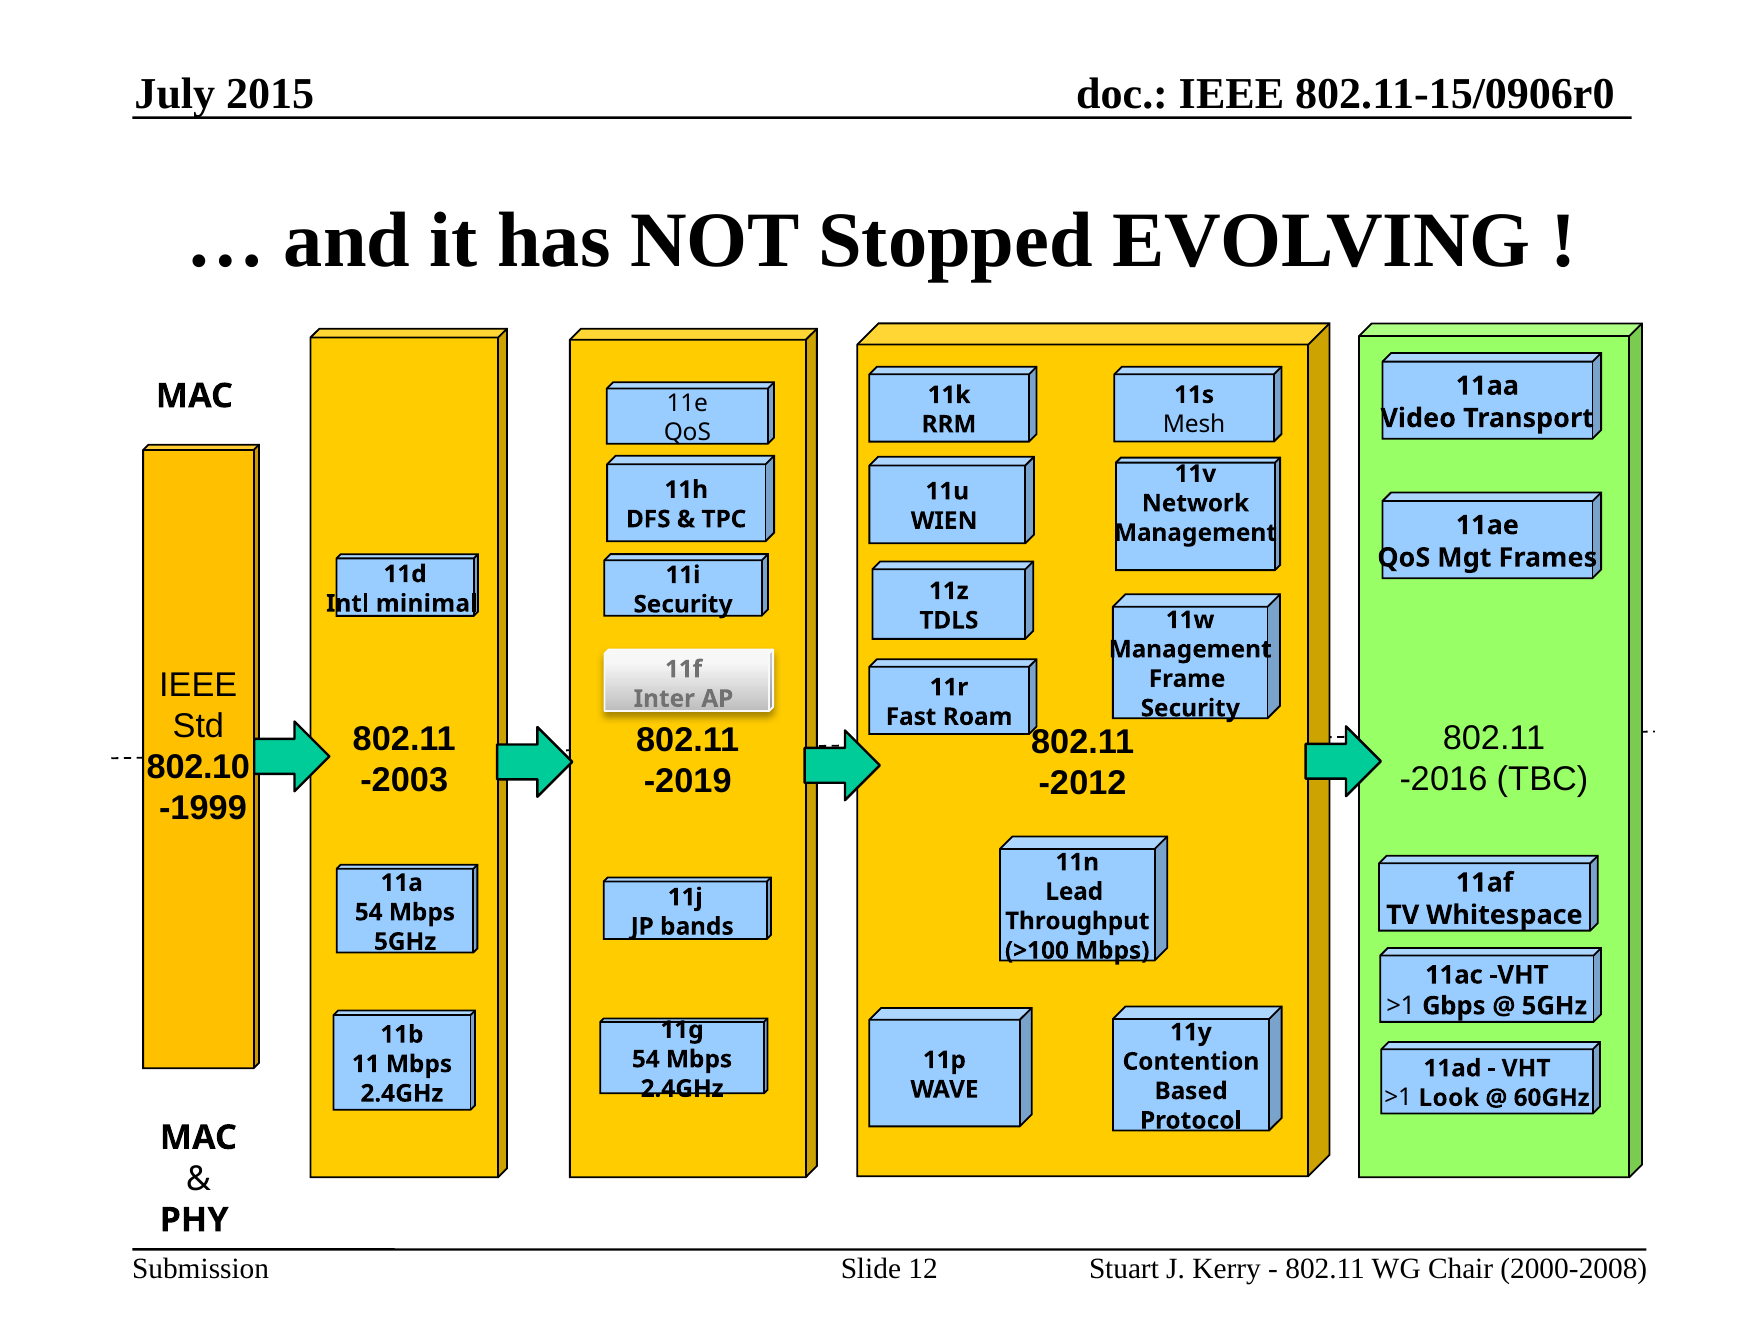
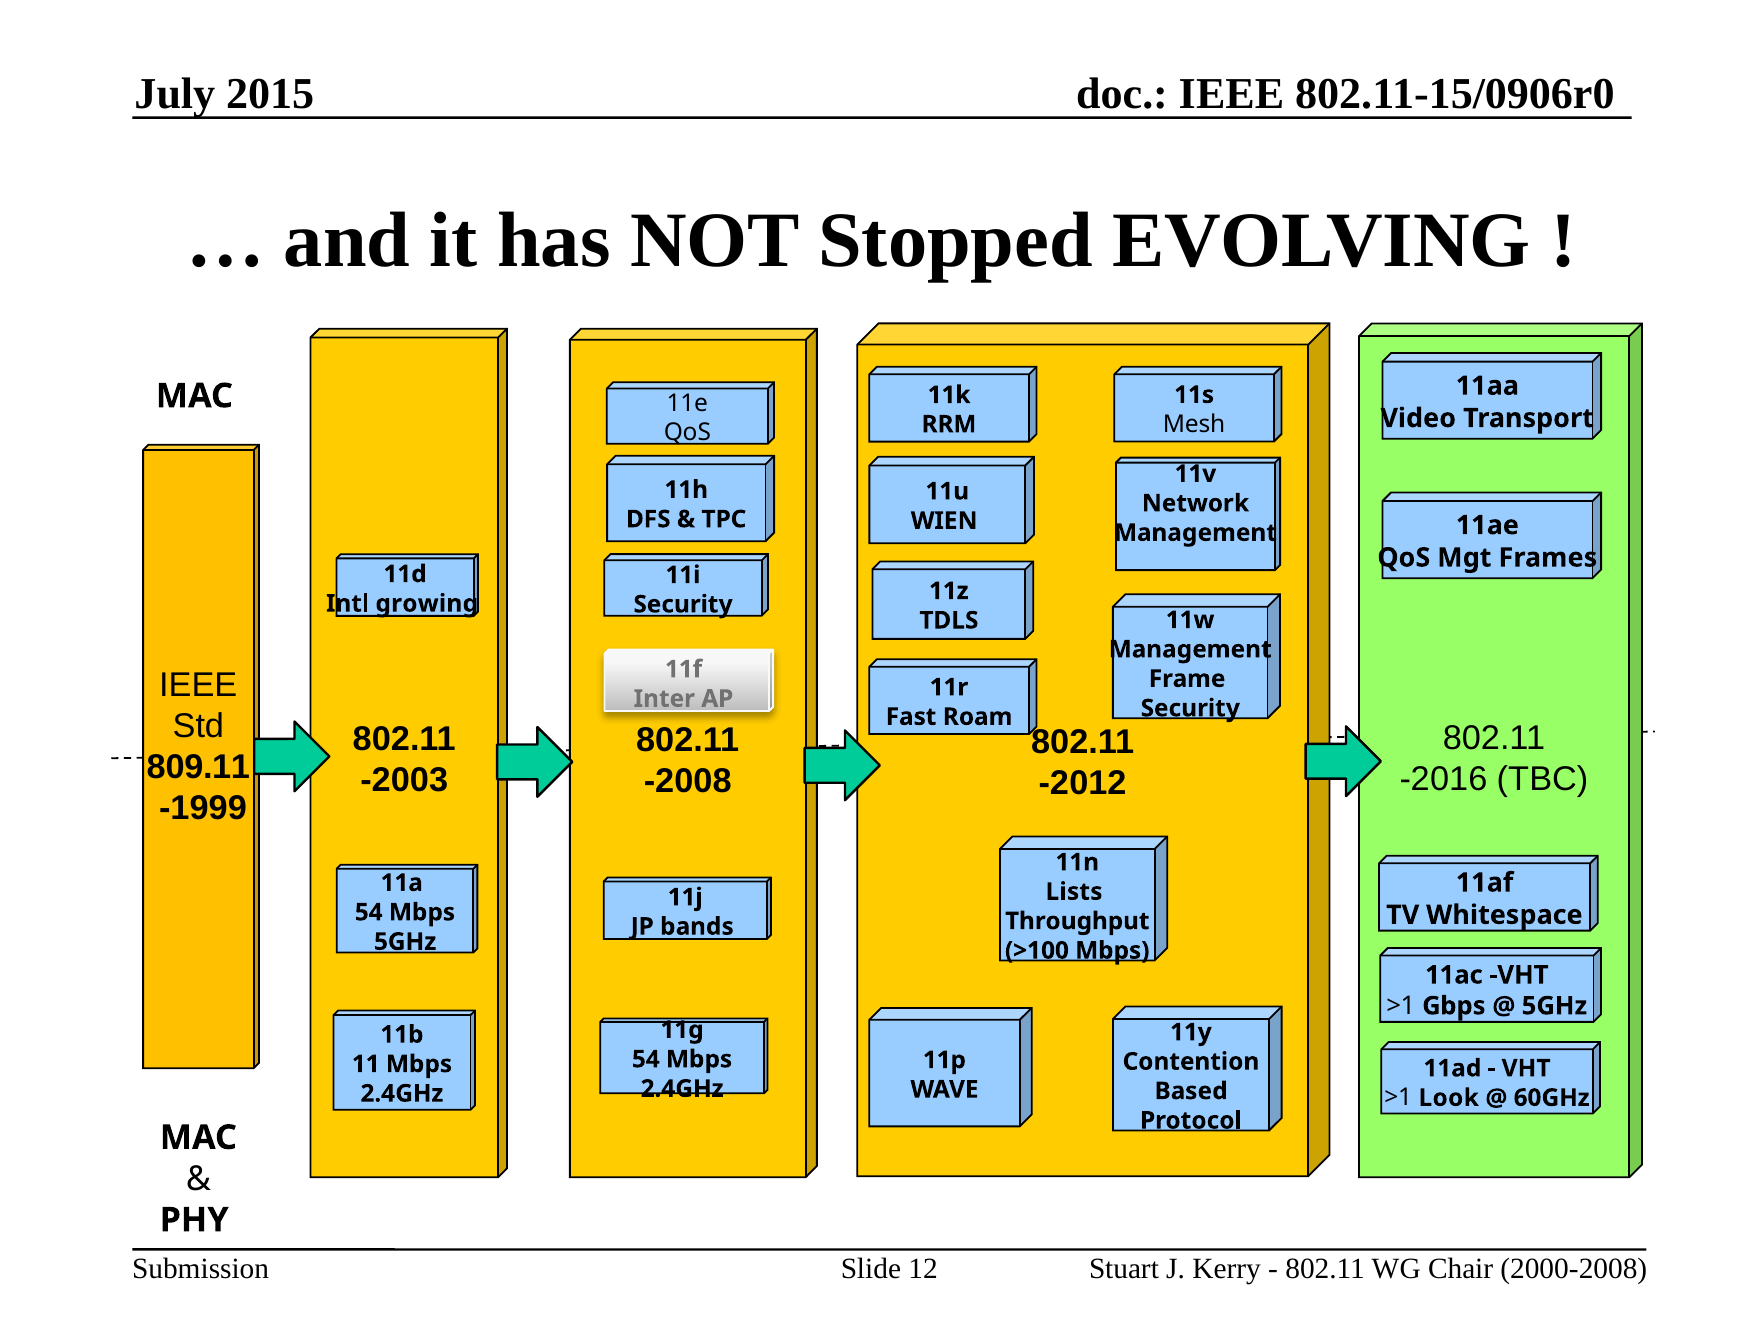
minimal: minimal -> growing
802.10: 802.10 -> 809.11
-2019: -2019 -> -2008
Lead: Lead -> Lists
